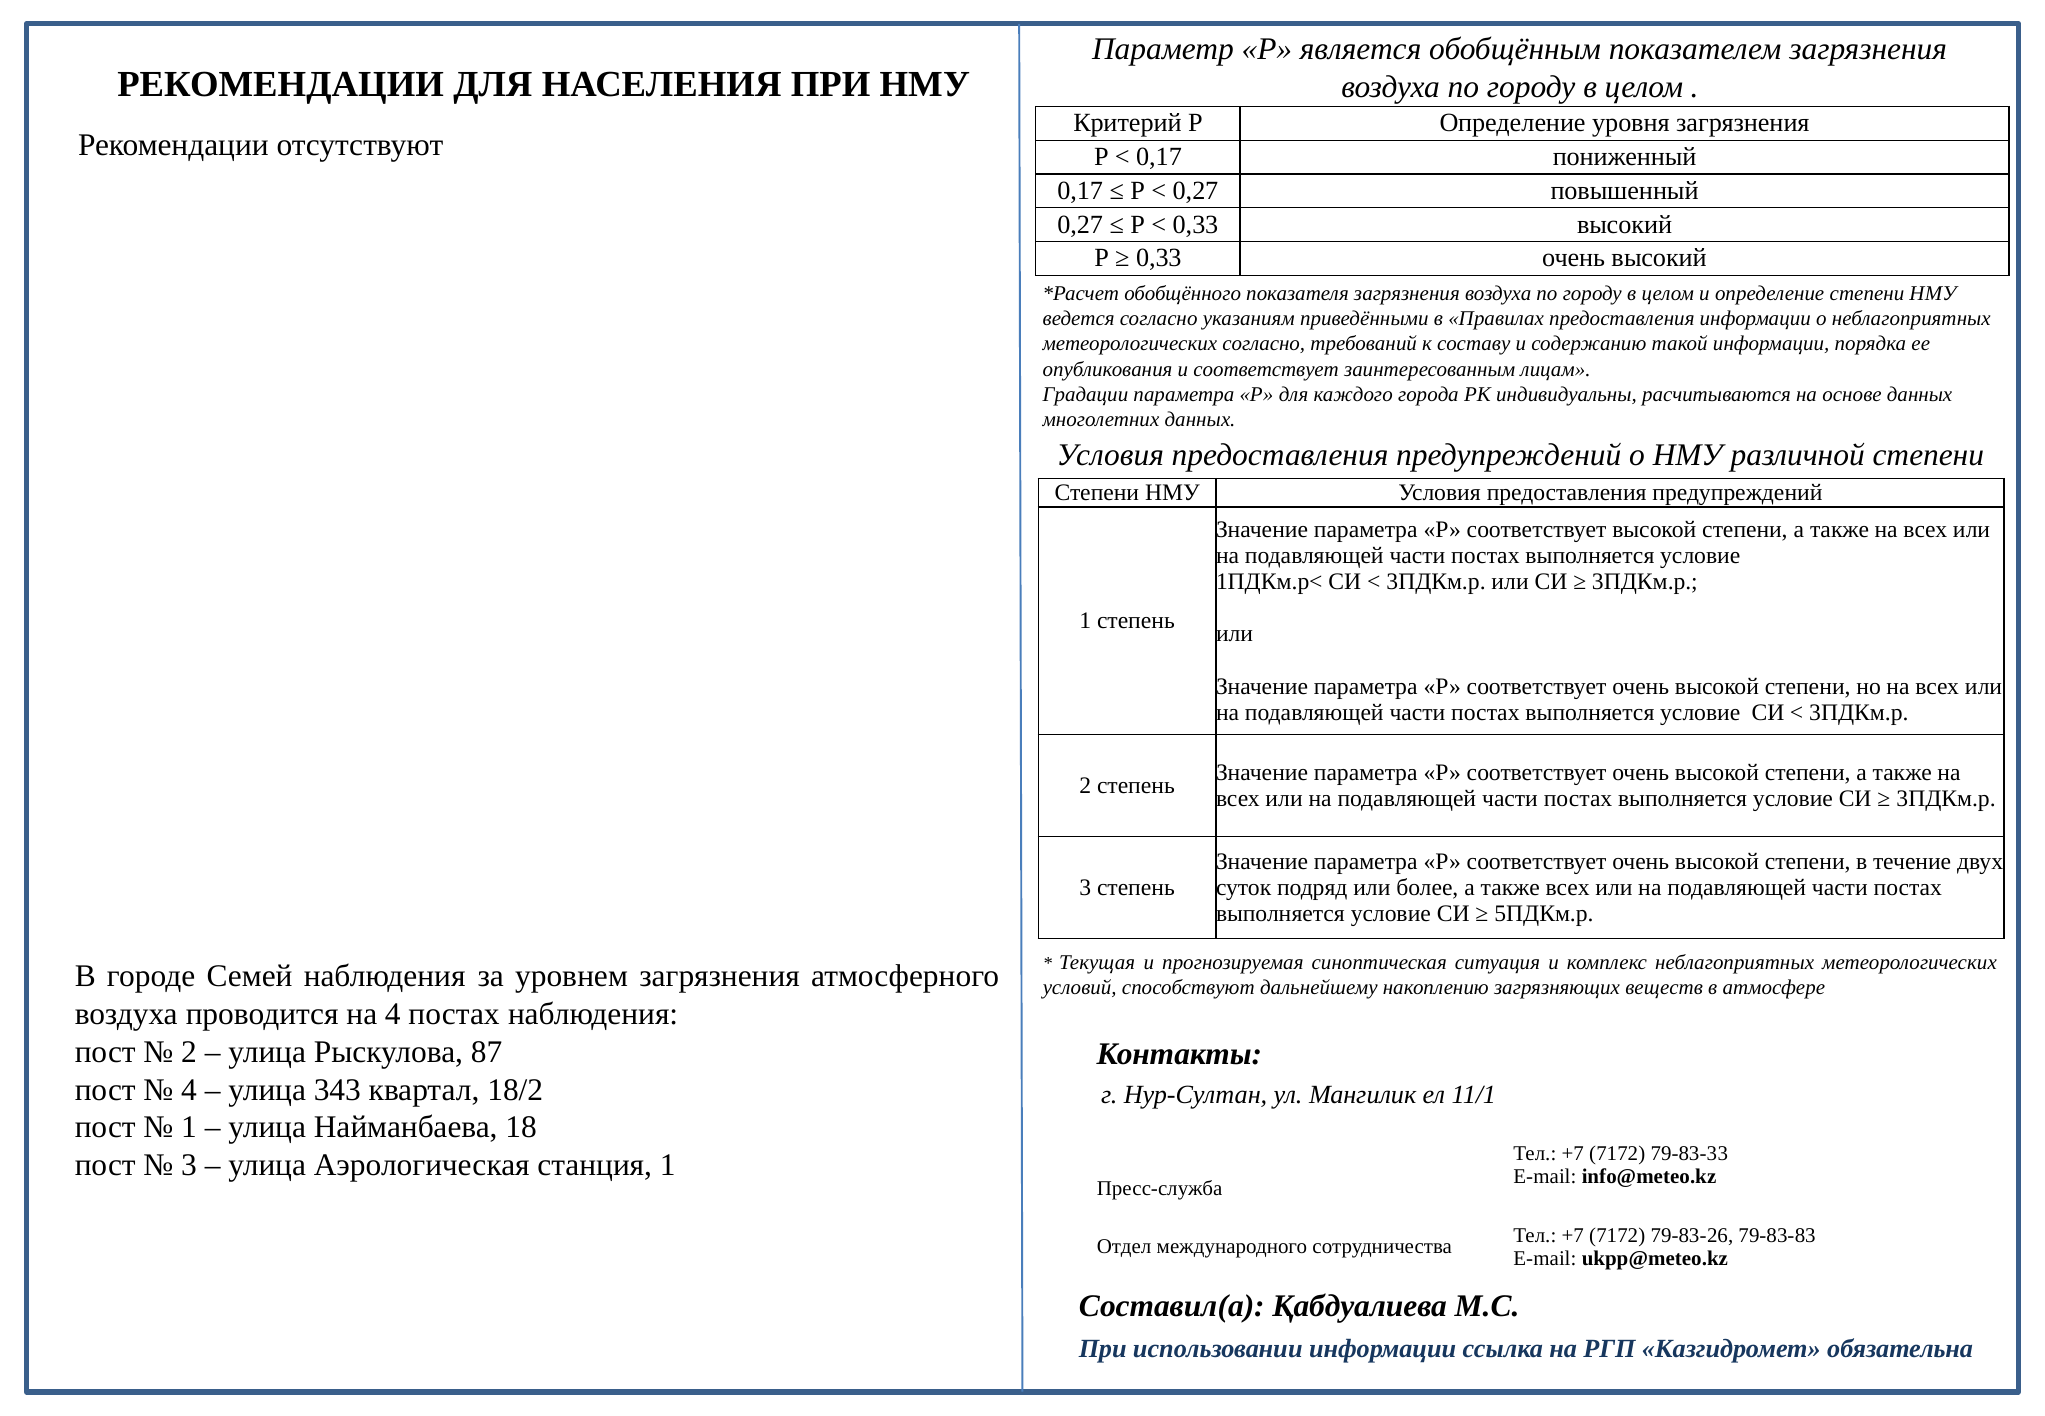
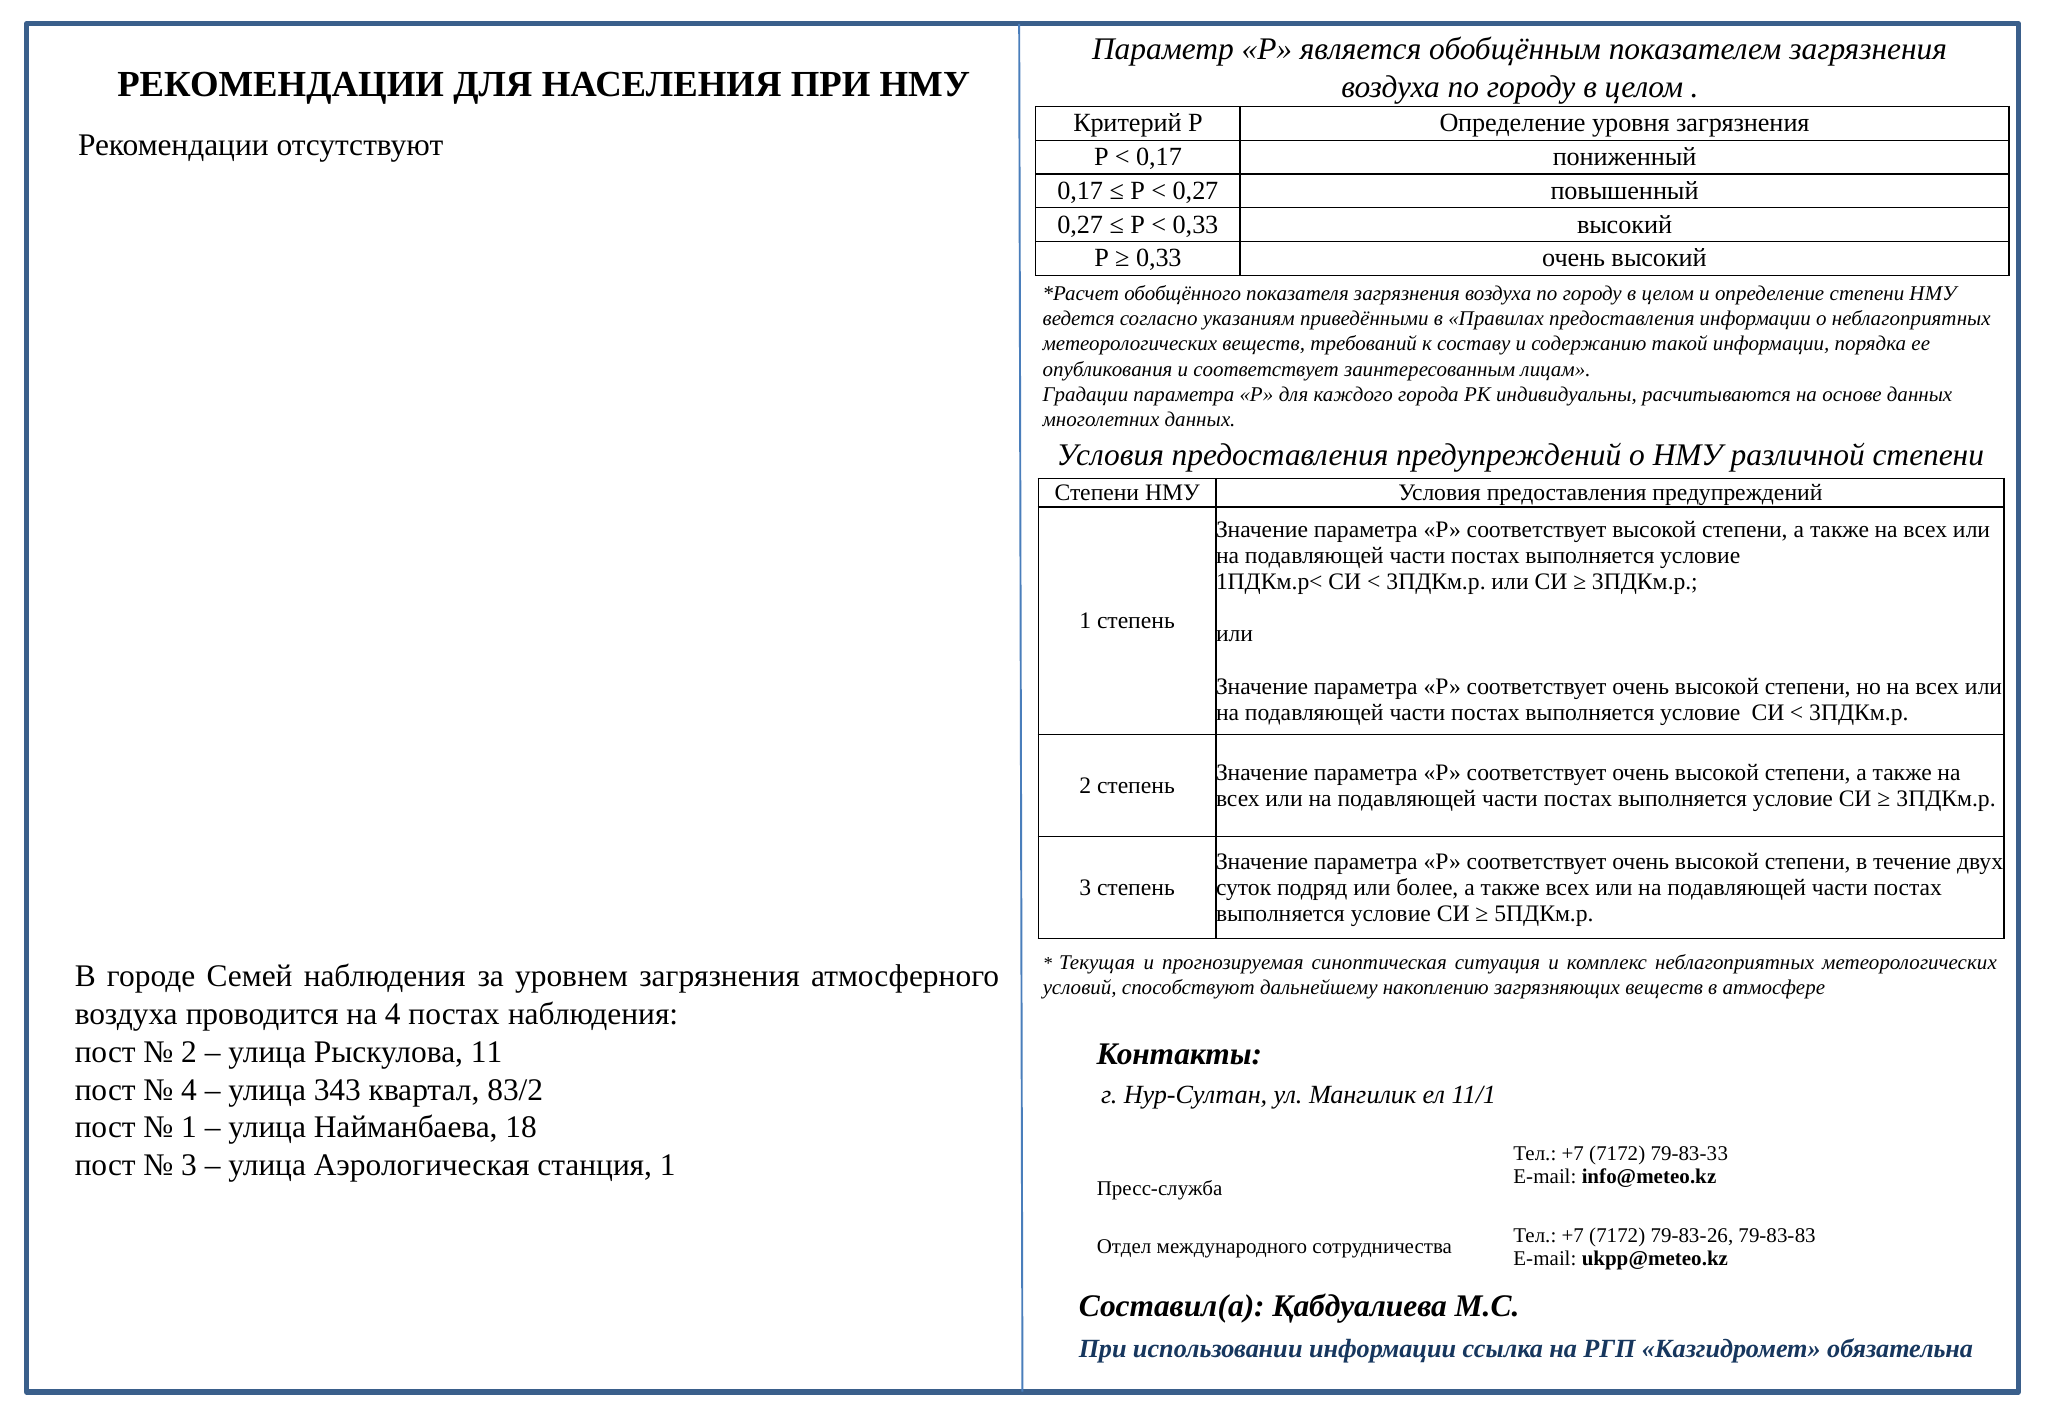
метеорологических согласно: согласно -> веществ
87: 87 -> 11
18/2: 18/2 -> 83/2
